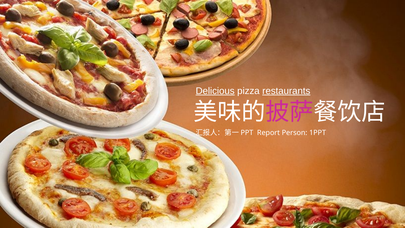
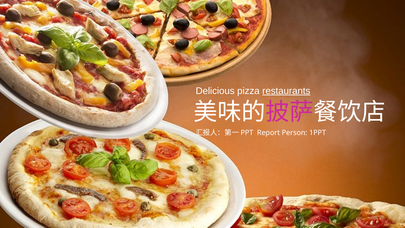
Delicious underline: present -> none
